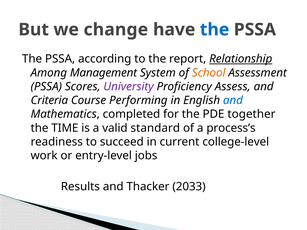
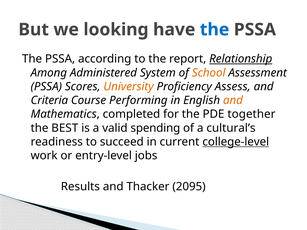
change: change -> looking
Management: Management -> Administered
University colour: purple -> orange
and at (233, 100) colour: blue -> orange
TIME: TIME -> BEST
standard: standard -> spending
process’s: process’s -> cultural’s
college-level underline: none -> present
2033: 2033 -> 2095
